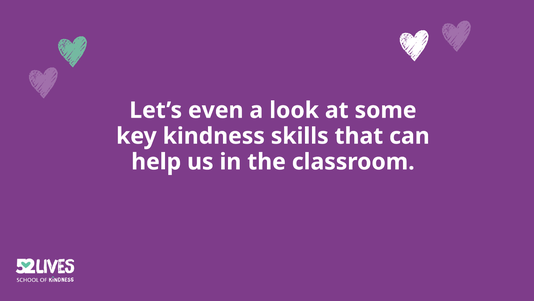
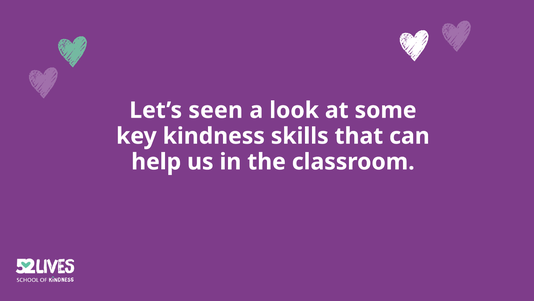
even: even -> seen
